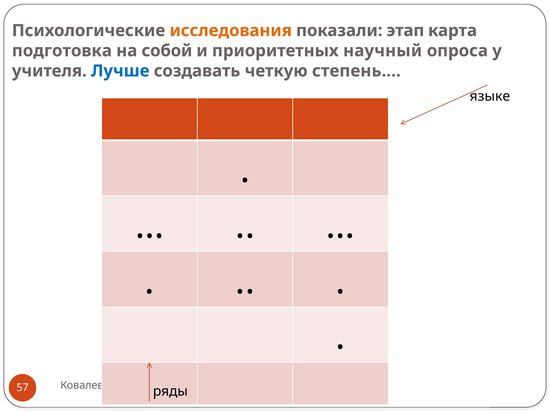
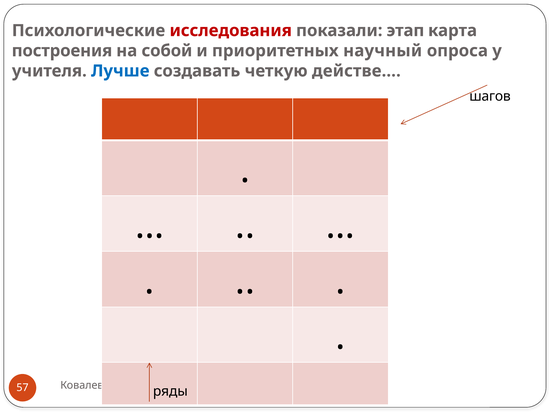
исследования colour: orange -> red
подготовка: подготовка -> построения
степень…: степень… -> действе…
языке: языке -> шагов
